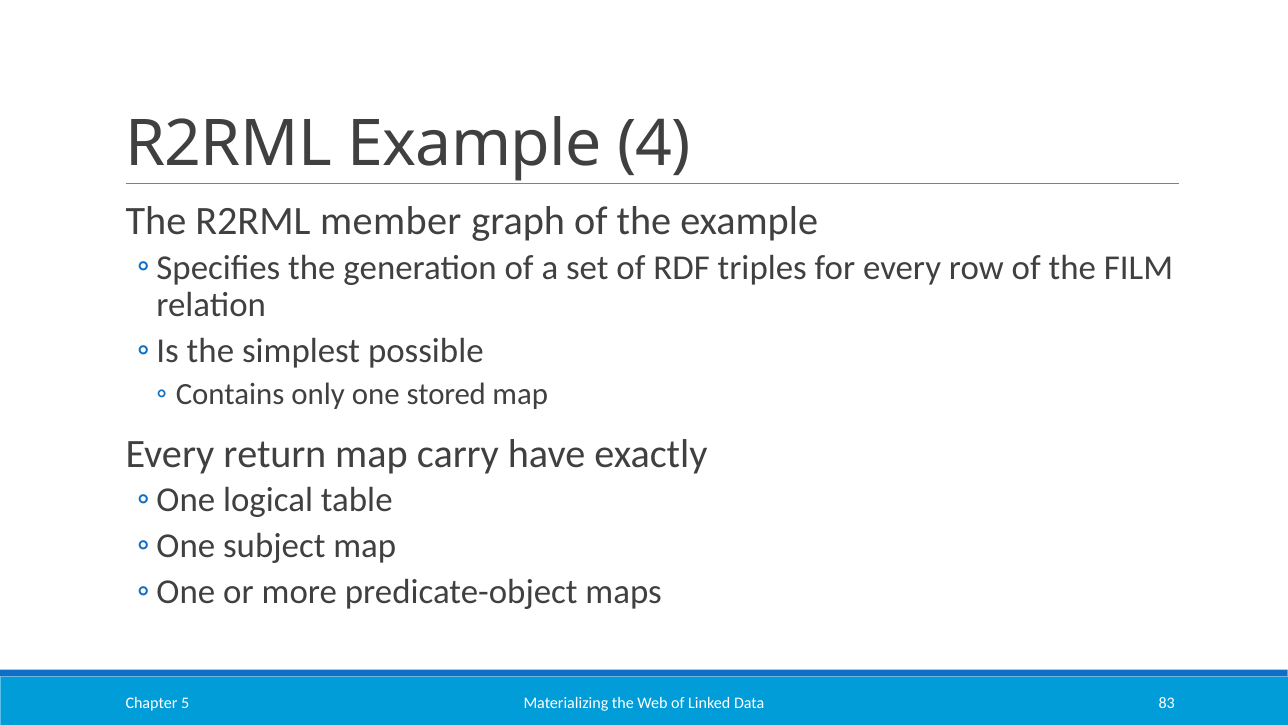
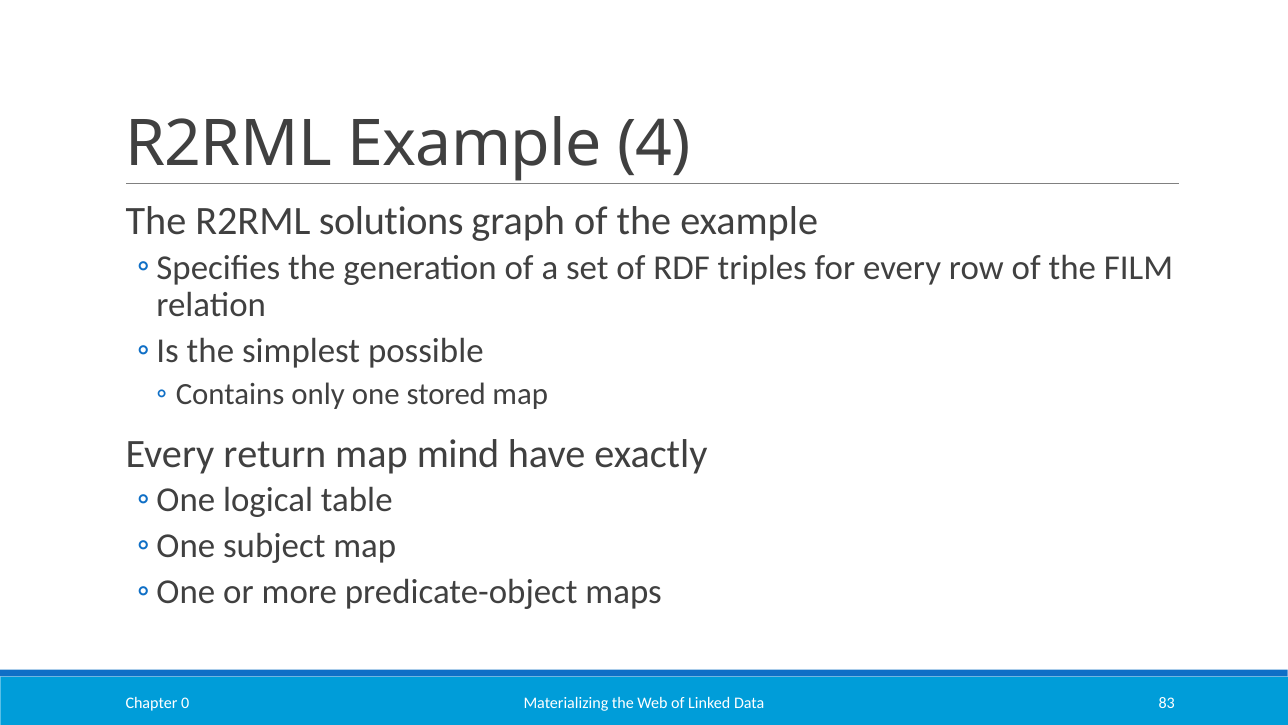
member: member -> solutions
carry: carry -> mind
5: 5 -> 0
